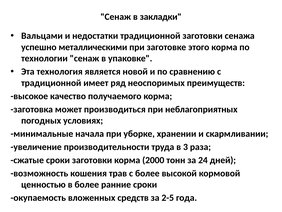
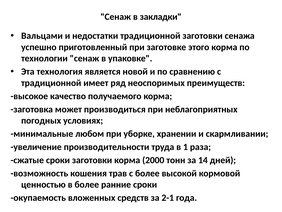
металлическими: металлическими -> приготовленный
начала: начала -> любом
3: 3 -> 1
24: 24 -> 14
2-5: 2-5 -> 2-1
